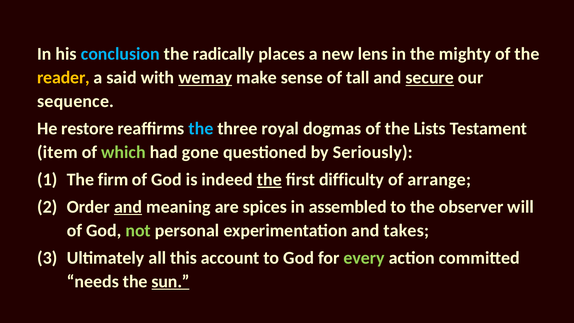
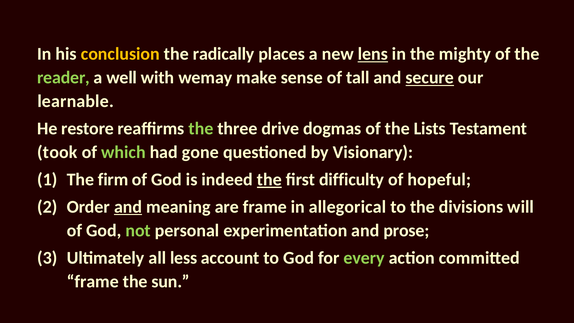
conclusion colour: light blue -> yellow
lens underline: none -> present
reader colour: yellow -> light green
said: said -> well
wemay underline: present -> none
sequence: sequence -> learnable
the at (201, 129) colour: light blue -> light green
royal: royal -> drive
item: item -> took
Seriously: Seriously -> Visionary
arrange: arrange -> hopeful
are spices: spices -> frame
assembled: assembled -> allegorical
observer: observer -> divisions
takes: takes -> prose
this: this -> less
needs at (93, 281): needs -> frame
sun underline: present -> none
